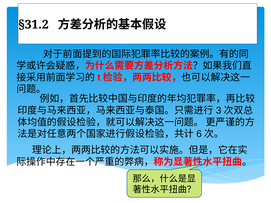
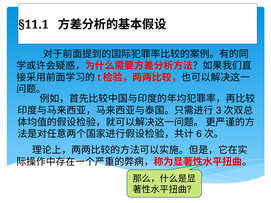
§31.2: §31.2 -> §11.1
